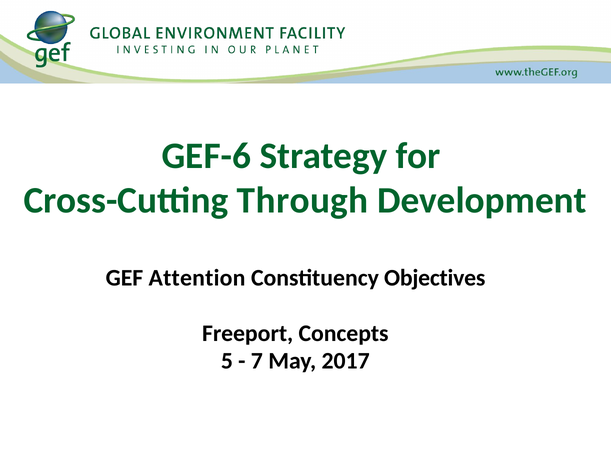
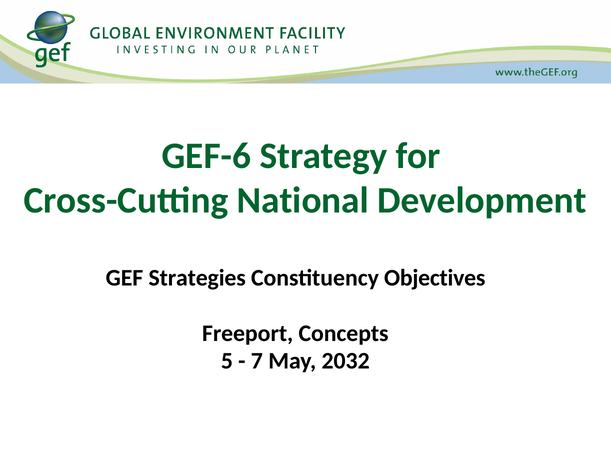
Through: Through -> National
Attention: Attention -> Strategies
2017: 2017 -> 2032
